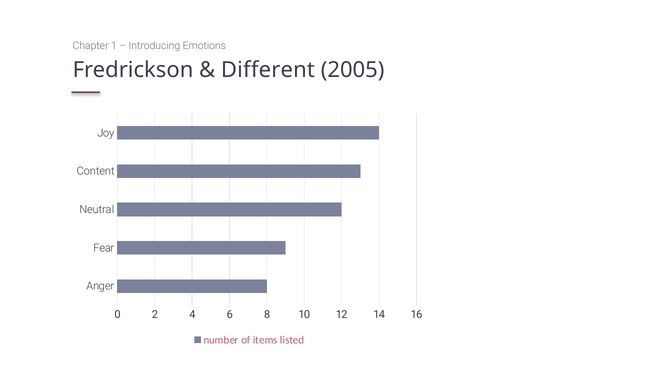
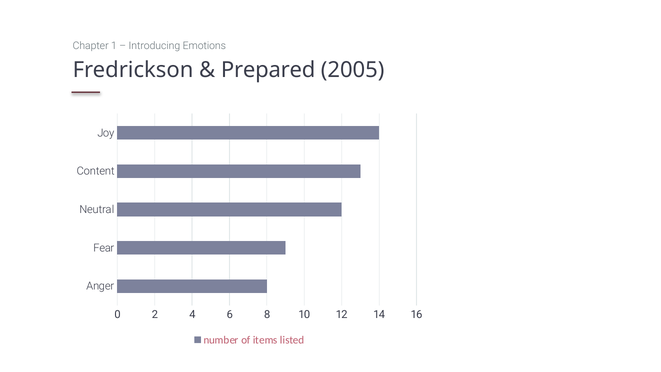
Different: Different -> Prepared
